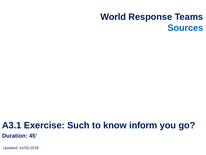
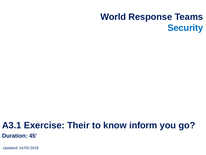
Sources: Sources -> Security
Such: Such -> Their
